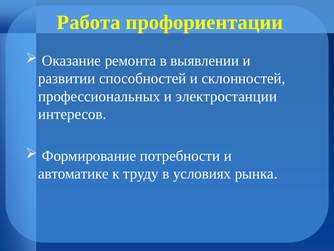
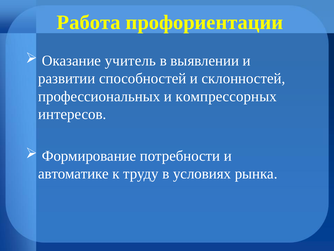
ремонта: ремонта -> учитель
электростанции: электростанции -> компрессорных
